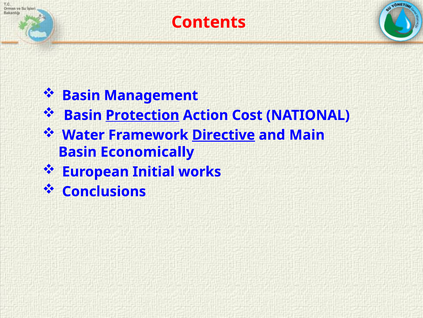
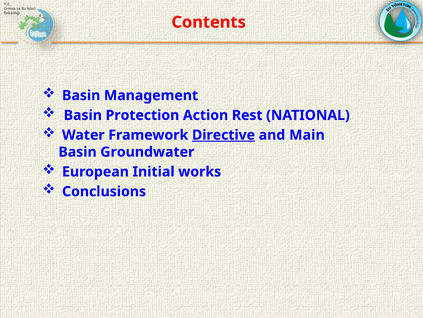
Protection underline: present -> none
Cost: Cost -> Rest
Economically: Economically -> Groundwater
